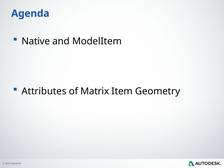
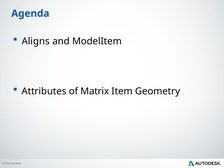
Native: Native -> Aligns
